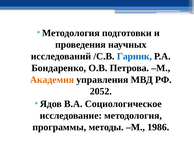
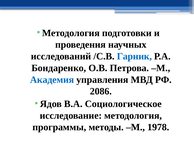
Академия colour: orange -> blue
2052: 2052 -> 2086
1986: 1986 -> 1978
